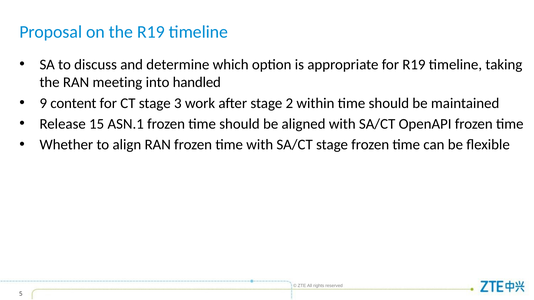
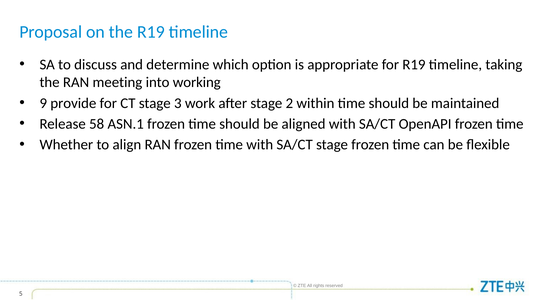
handled: handled -> working
content: content -> provide
15: 15 -> 58
